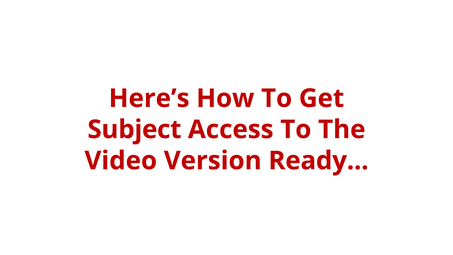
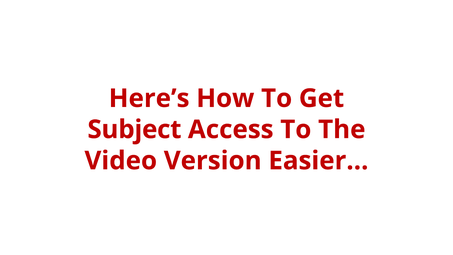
Ready: Ready -> Easier
